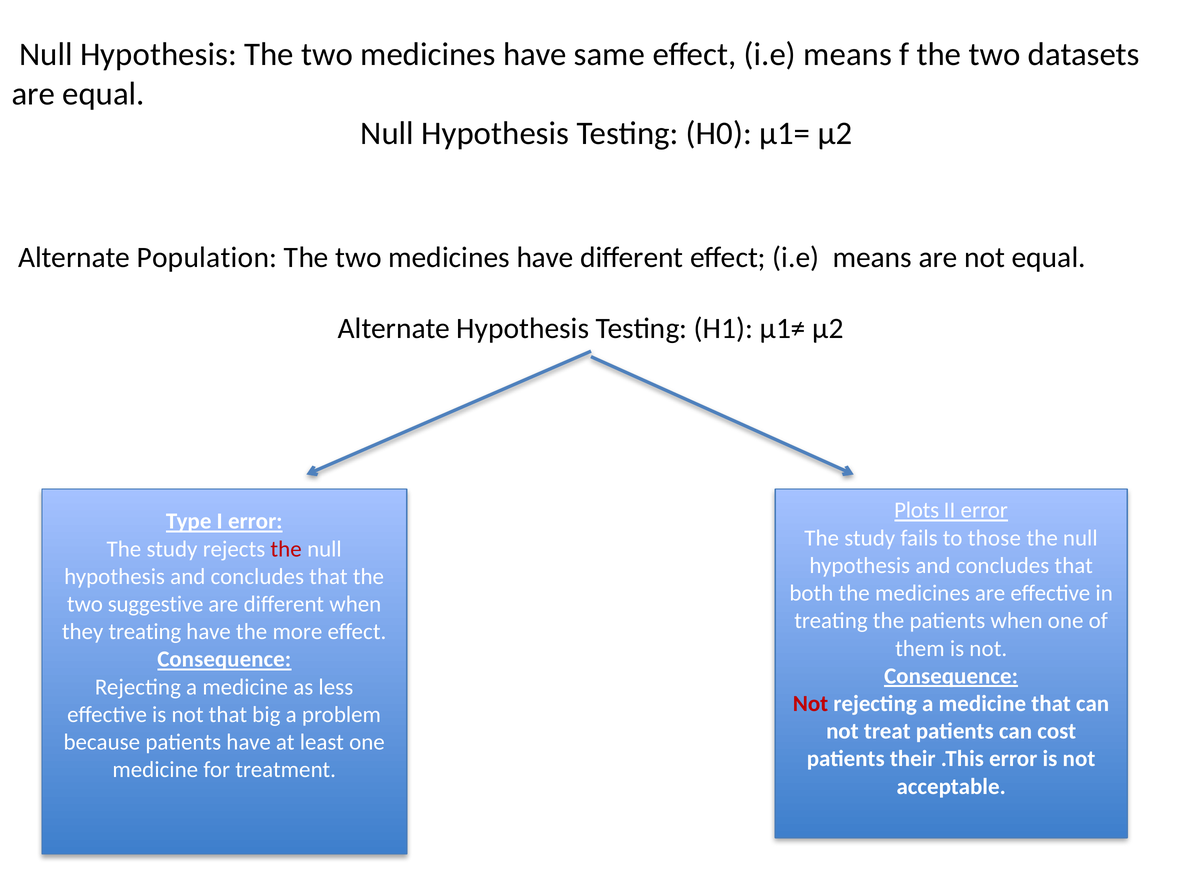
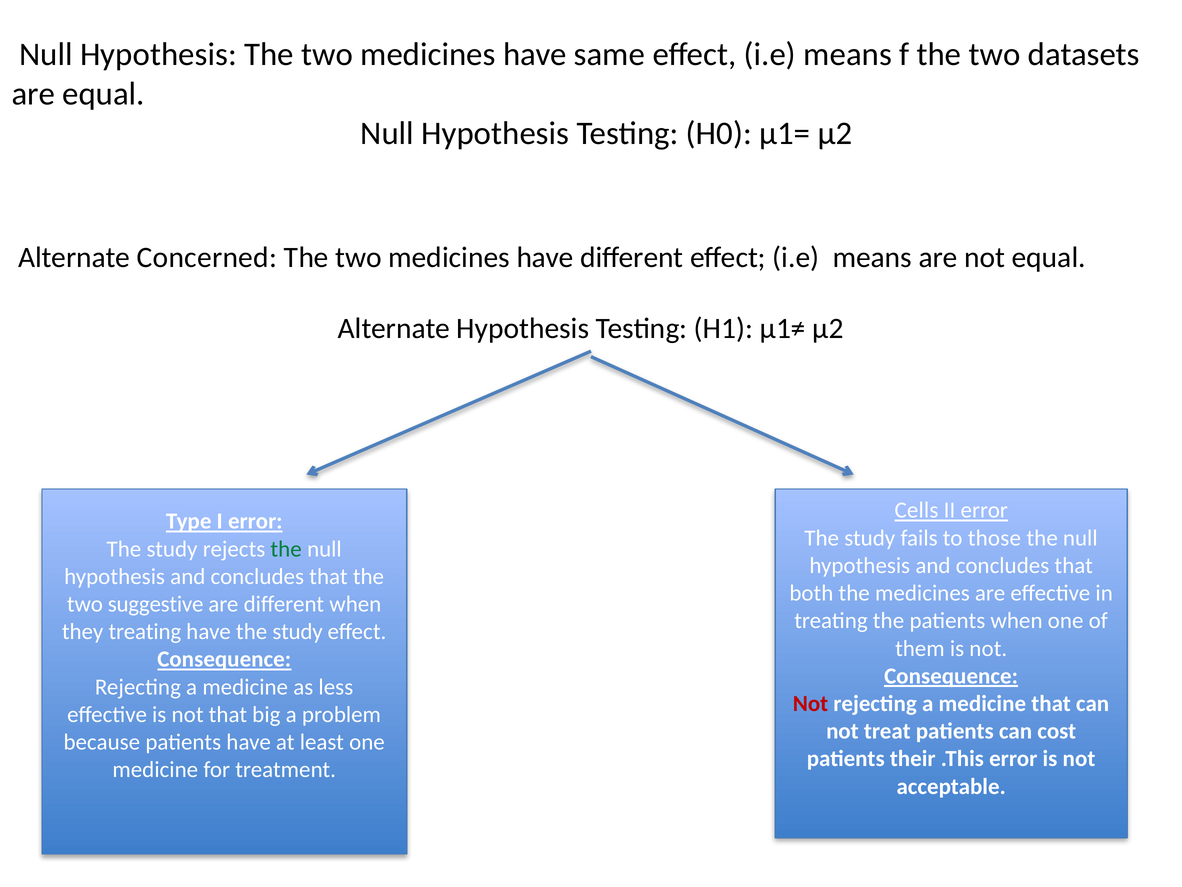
Population: Population -> Concerned
Plots: Plots -> Cells
the at (286, 549) colour: red -> green
have the more: more -> study
